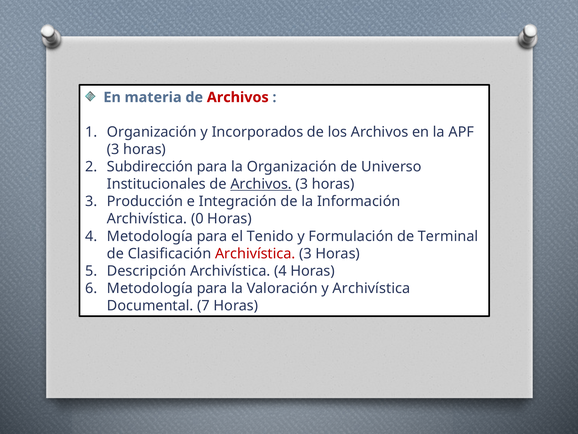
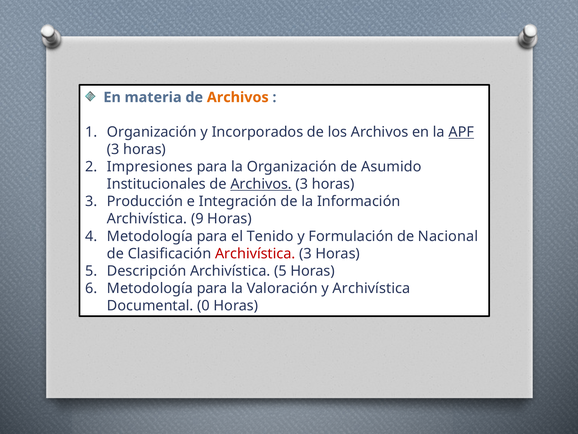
Archivos at (238, 97) colour: red -> orange
APF underline: none -> present
Subdirección: Subdirección -> Impresiones
Universo: Universo -> Asumido
0: 0 -> 9
Terminal: Terminal -> Nacional
Archivística 4: 4 -> 5
7: 7 -> 0
